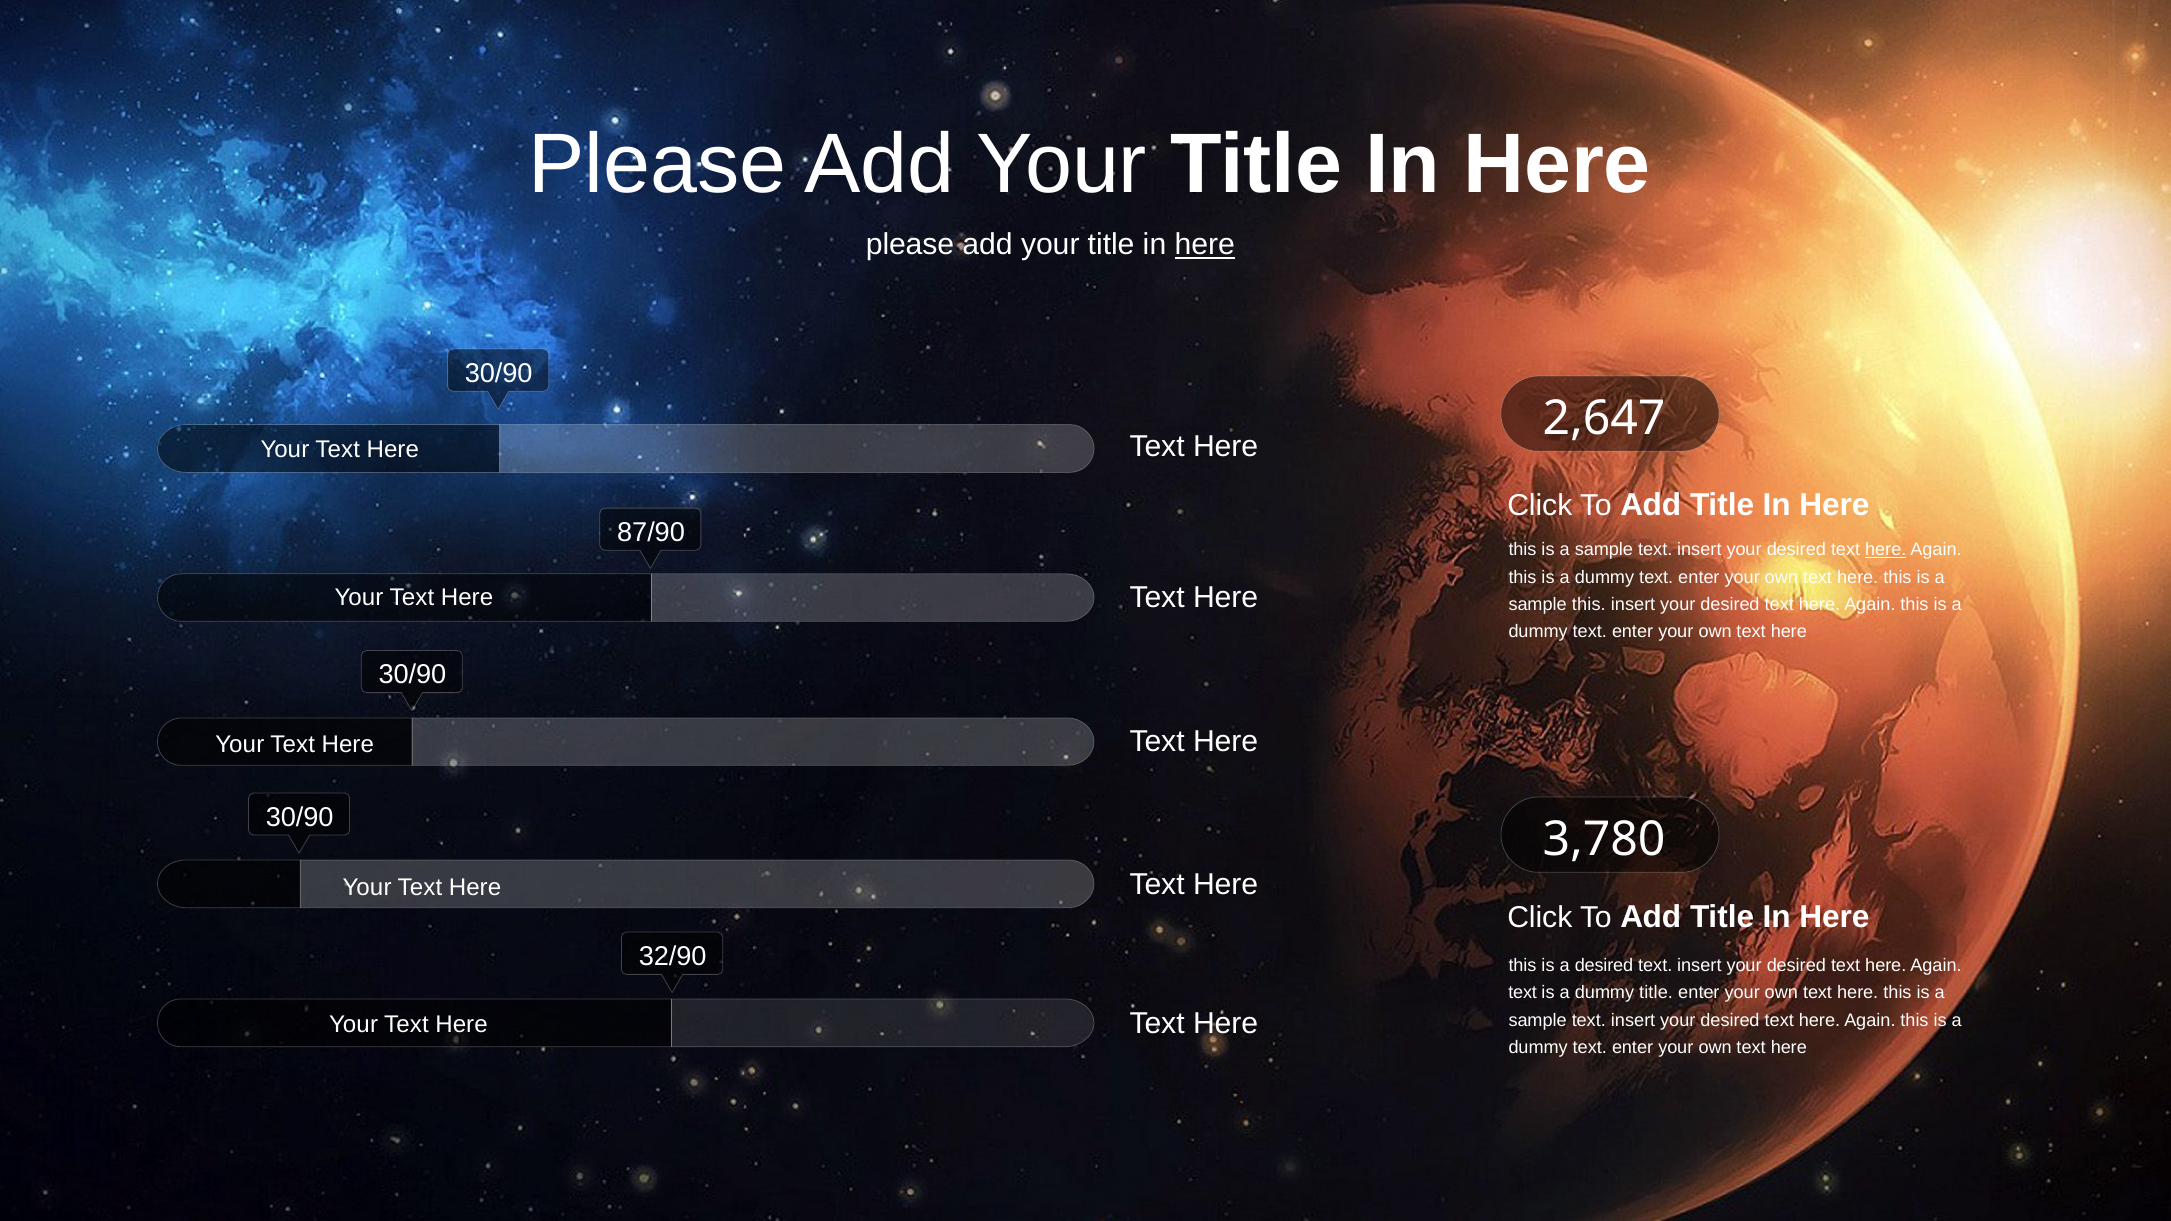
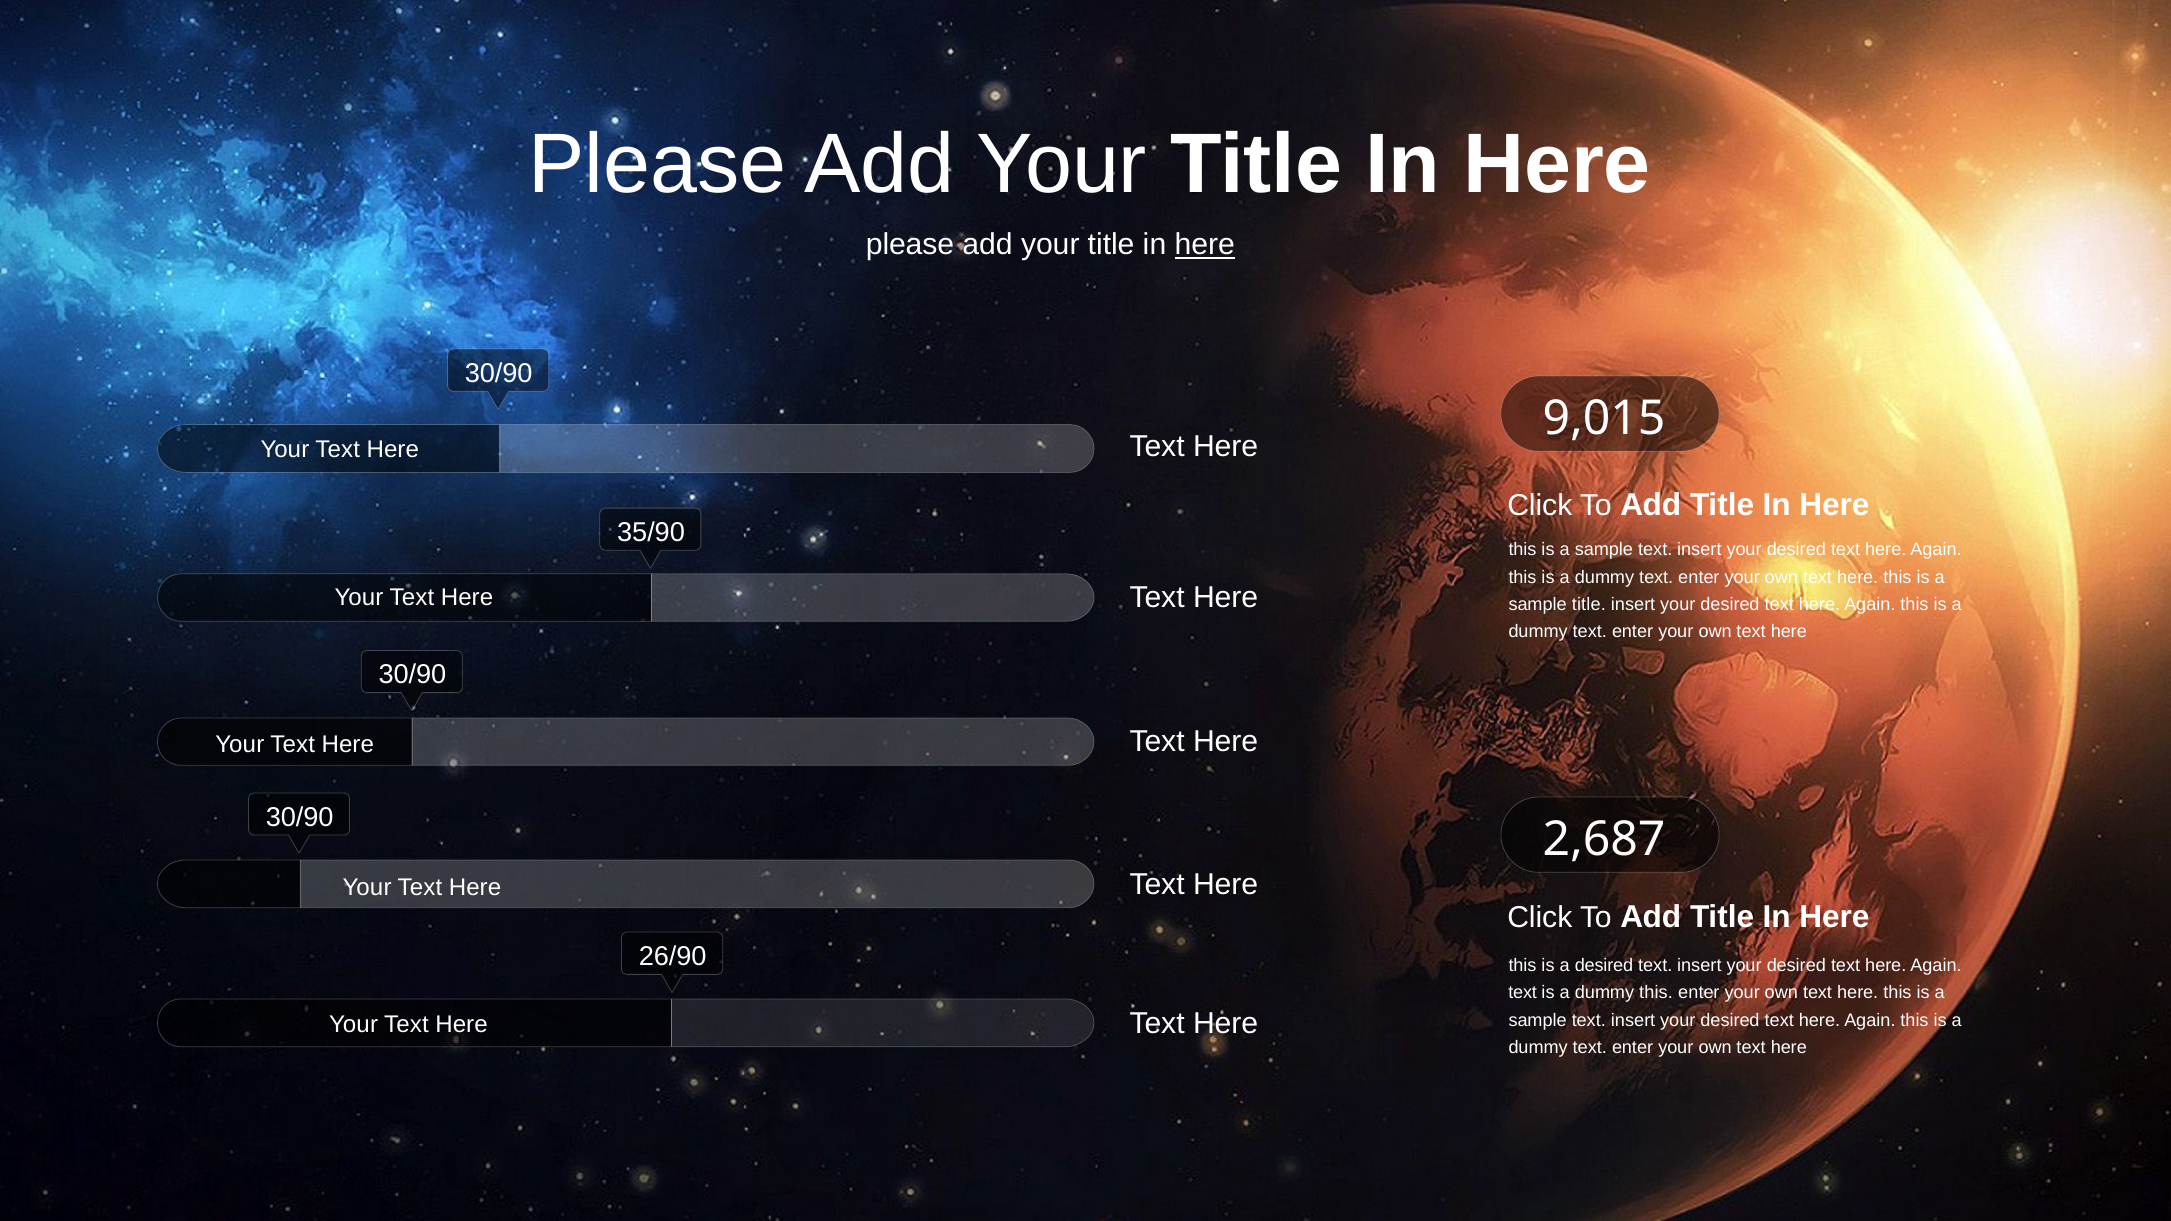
2,647: 2,647 -> 9,015
87/90: 87/90 -> 35/90
here at (1886, 550) underline: present -> none
sample this: this -> title
3,780: 3,780 -> 2,687
32/90: 32/90 -> 26/90
dummy title: title -> this
